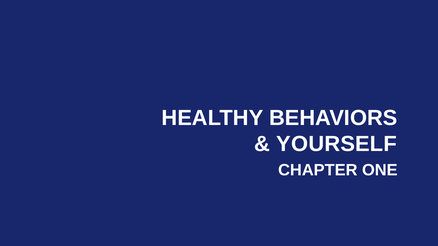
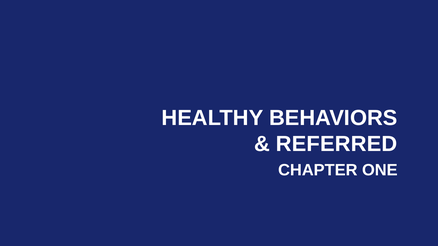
YOURSELF: YOURSELF -> REFERRED
